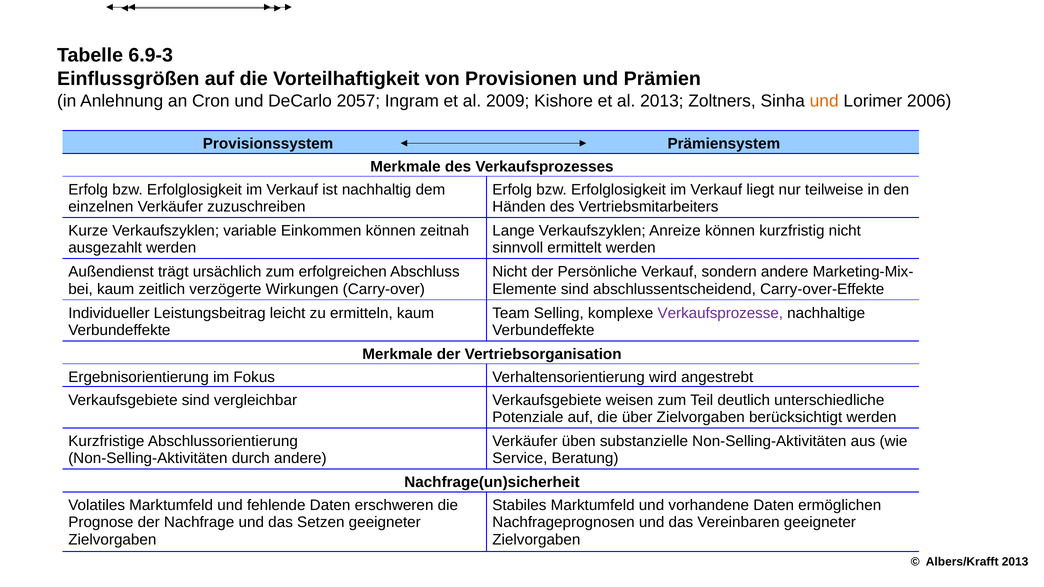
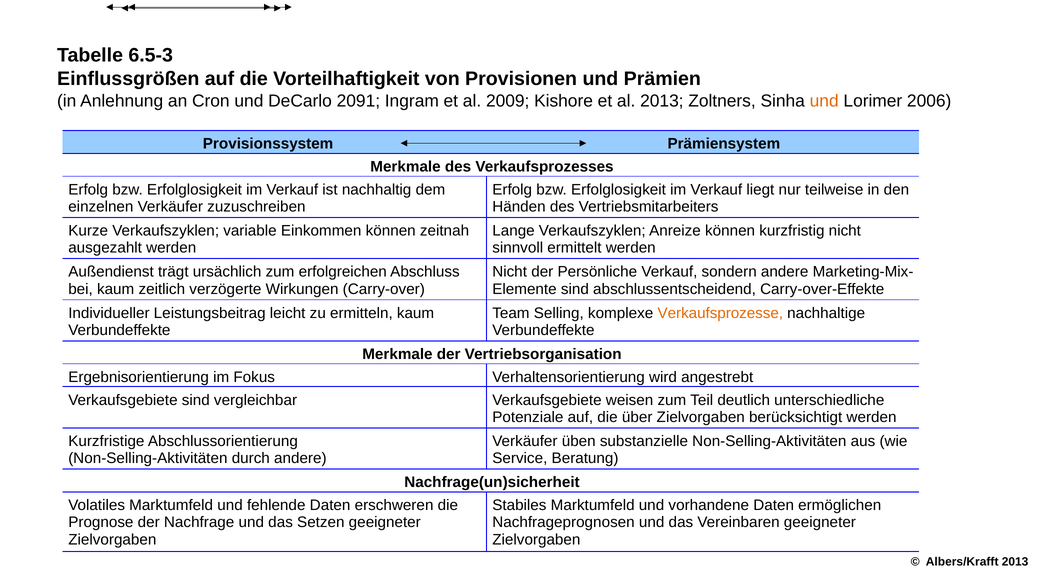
6.9-3: 6.9-3 -> 6.5-3
2057: 2057 -> 2091
Verkaufsprozesse colour: purple -> orange
